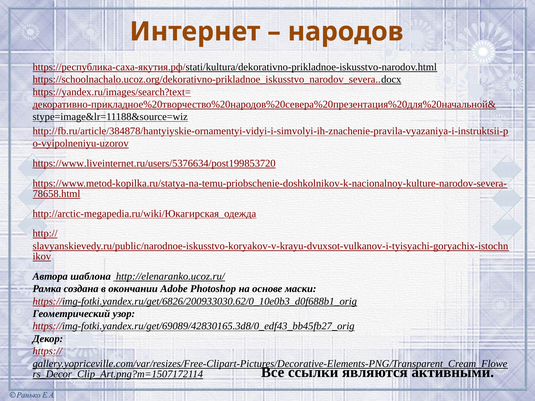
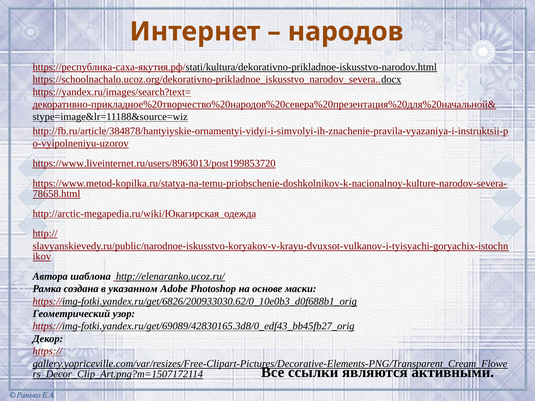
https://www.liveinternet.ru/users/5376634/post199853720: https://www.liveinternet.ru/users/5376634/post199853720 -> https://www.liveinternet.ru/users/8963013/post199853720
окончании: окончании -> указанном
